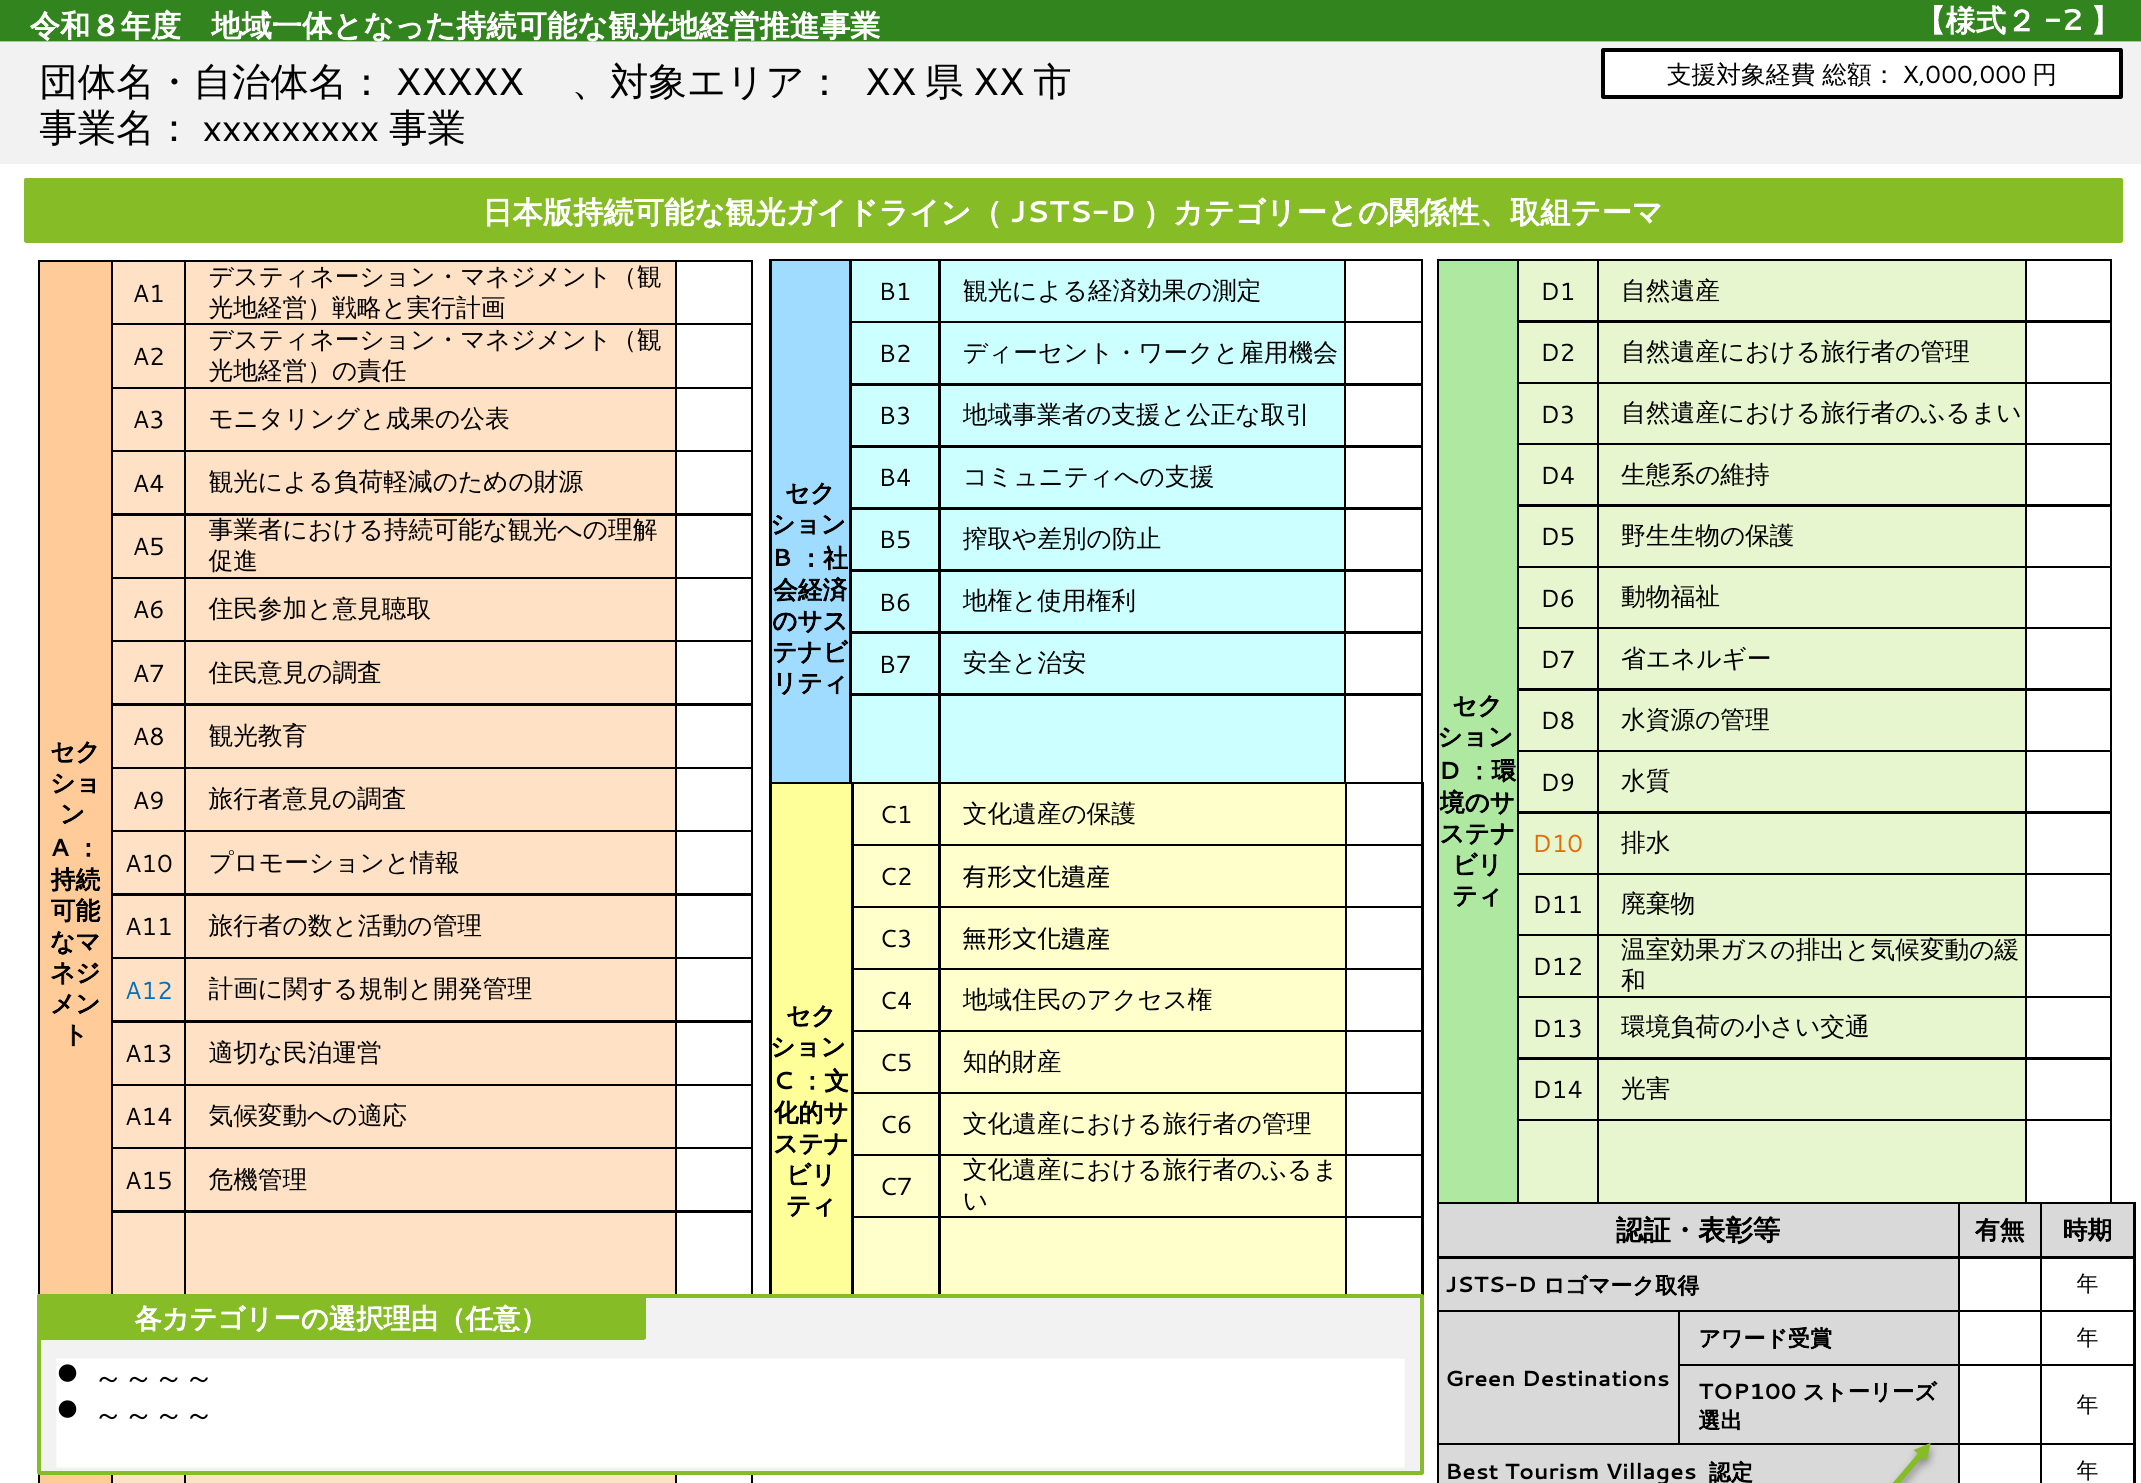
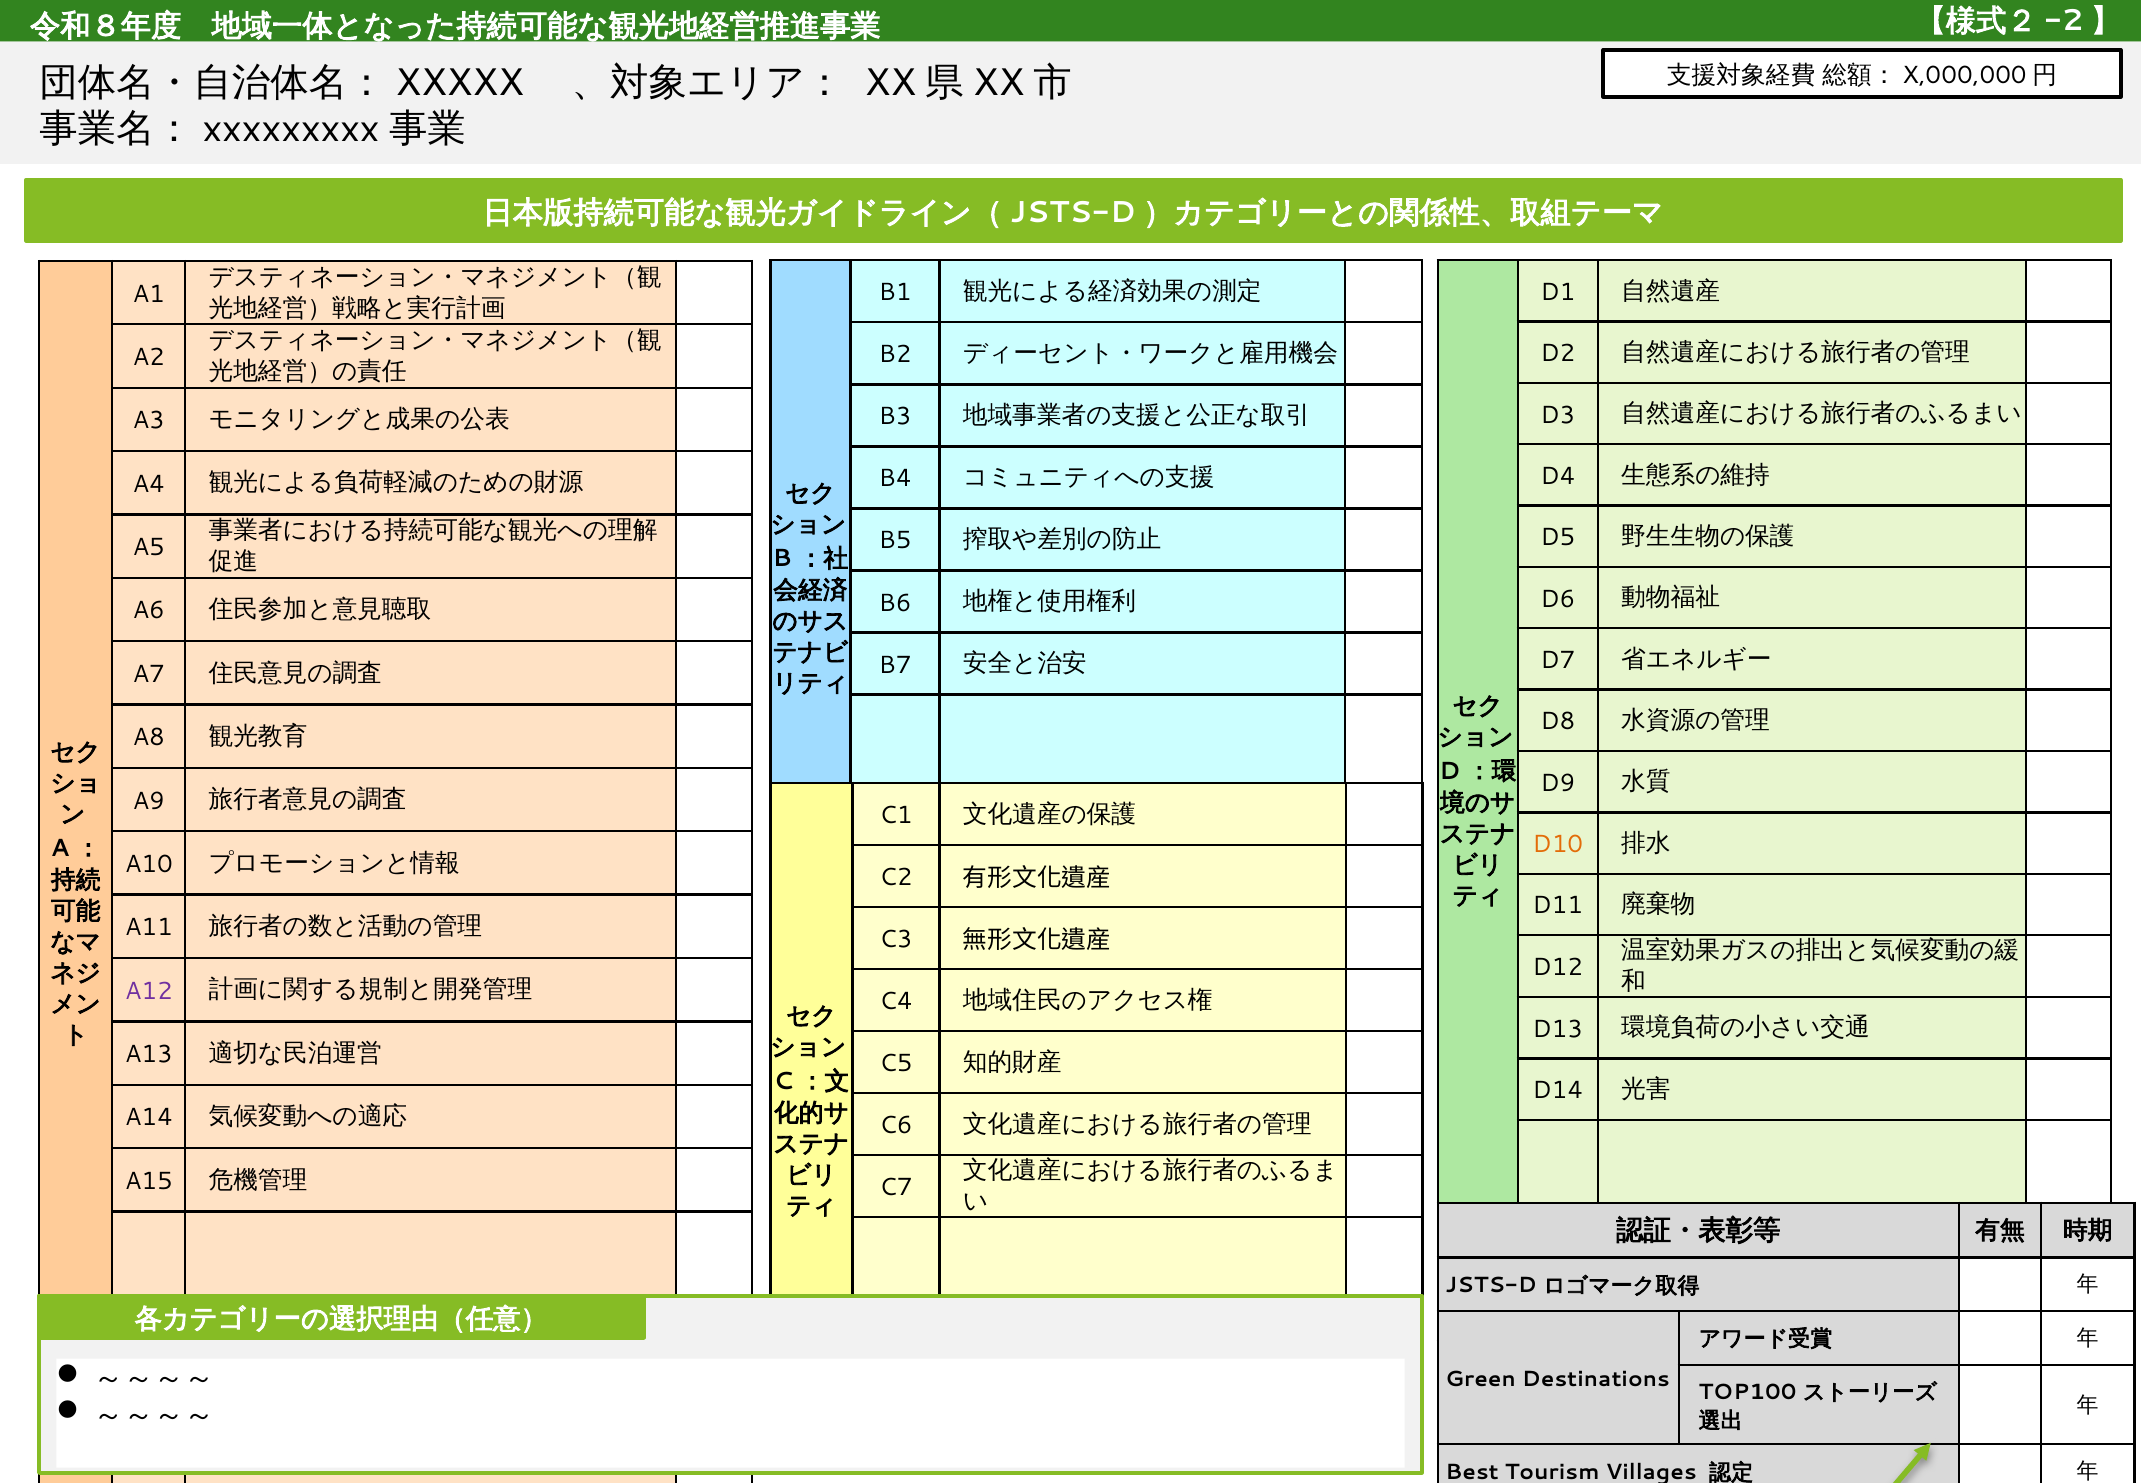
A12 colour: blue -> purple
